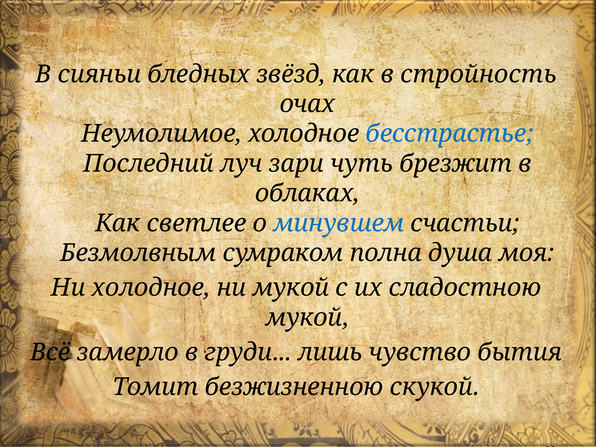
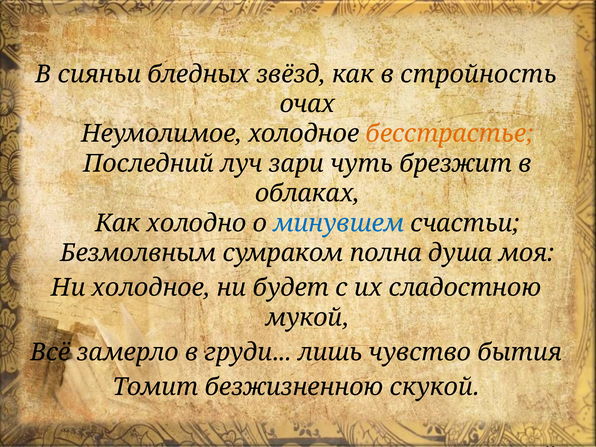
бесстрастье colour: blue -> orange
светлее: светлее -> холодно
ни мукой: мукой -> будет
